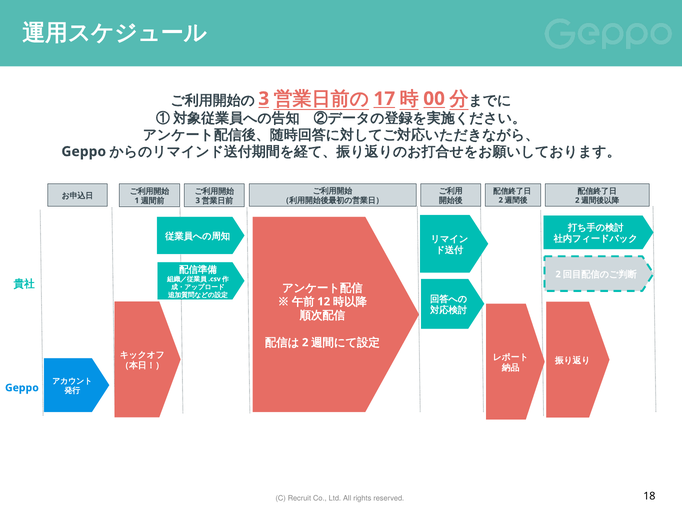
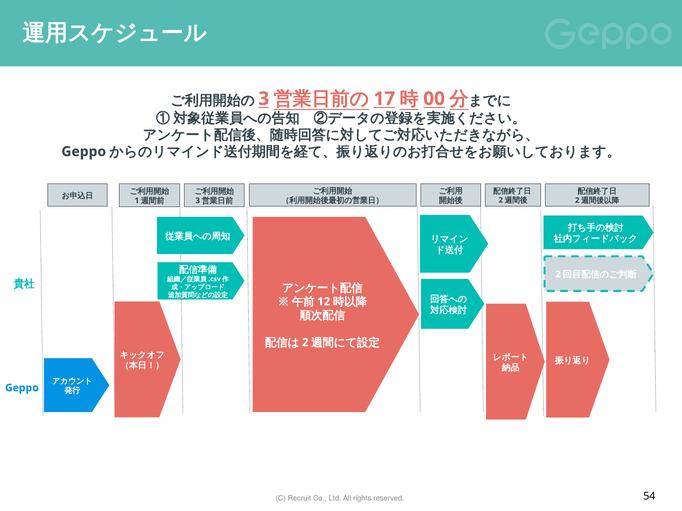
18: 18 -> 54
